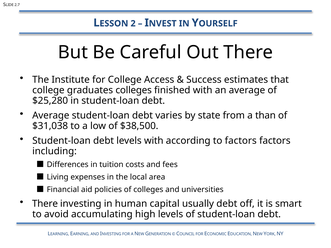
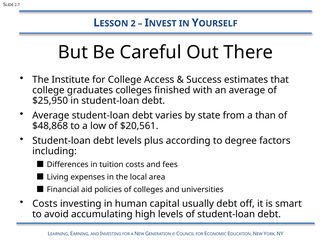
$25,280: $25,280 -> $25,950
$31,038: $31,038 -> $48,868
$38,500: $38,500 -> $20,561
levels with: with -> plus
to factors: factors -> degree
There at (45, 204): There -> Costs
